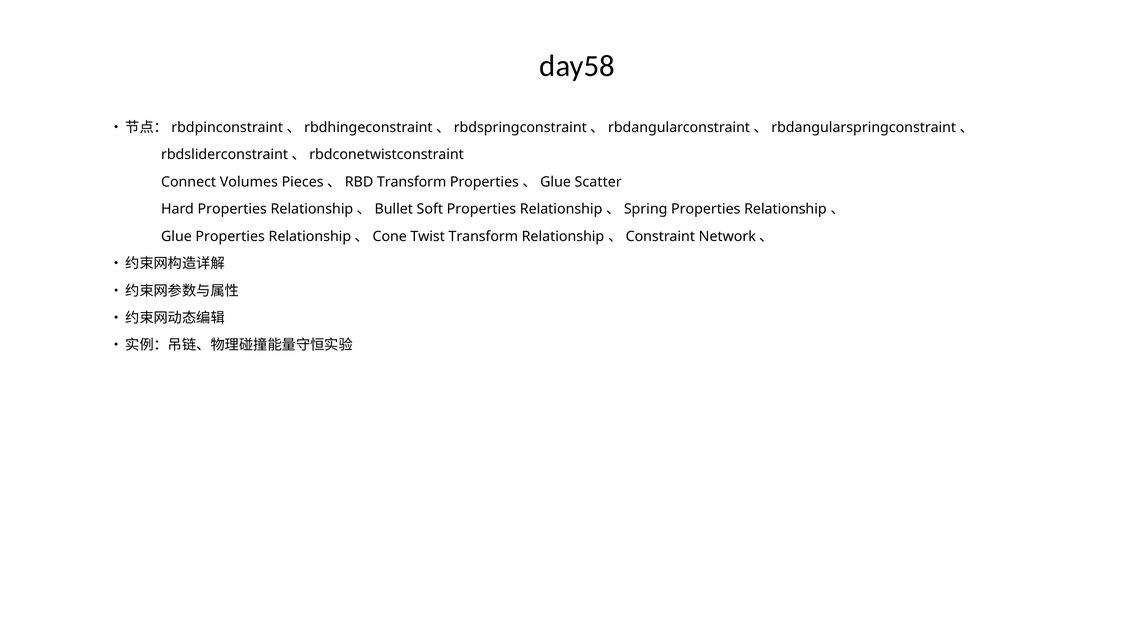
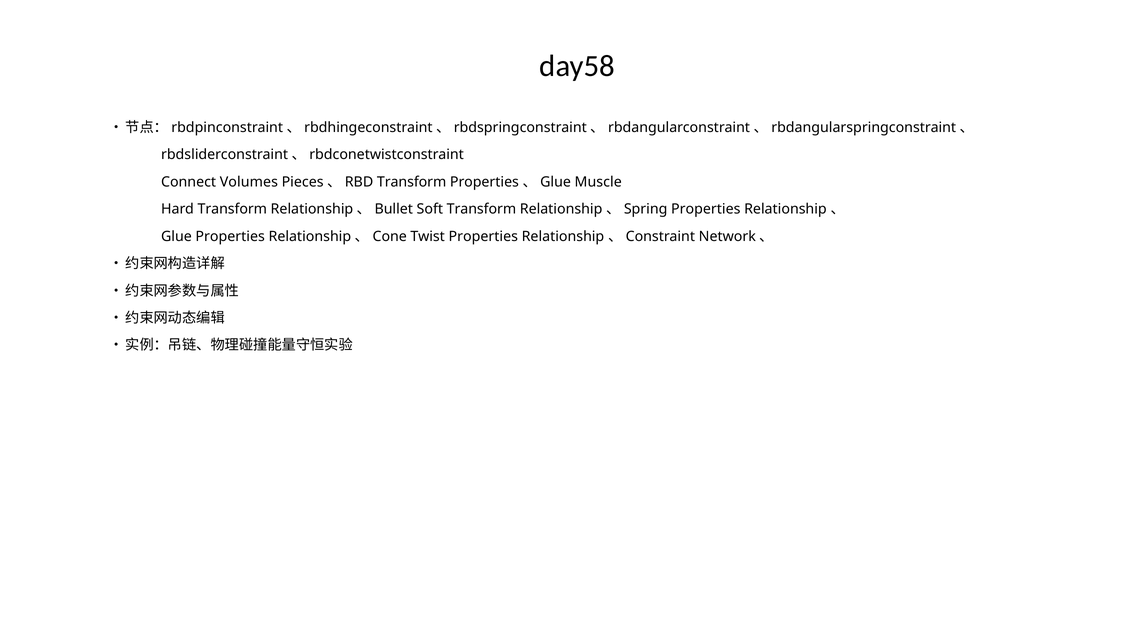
Scatter: Scatter -> Muscle
Hard Properties: Properties -> Transform
Soft Properties: Properties -> Transform
Twist Transform: Transform -> Properties
